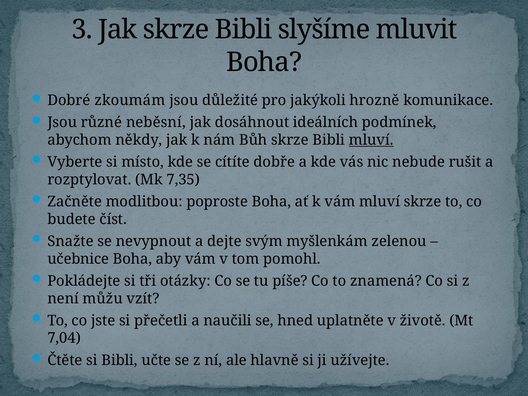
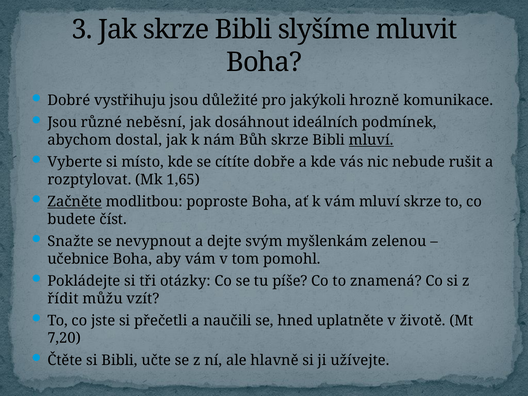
zkoumám: zkoumám -> vystřihuju
někdy: někdy -> dostal
7,35: 7,35 -> 1,65
Začněte underline: none -> present
není: není -> řídit
7,04: 7,04 -> 7,20
